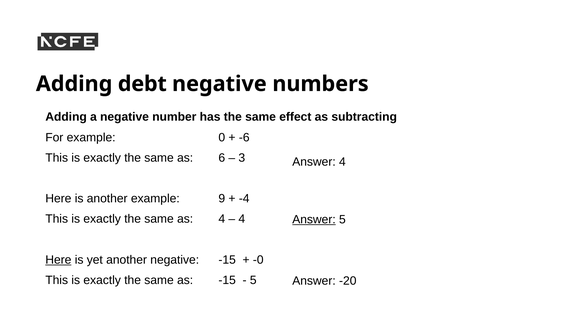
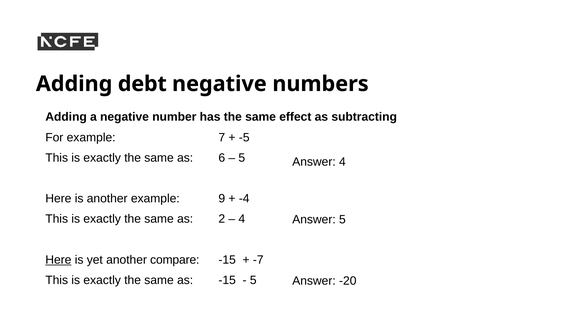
0: 0 -> 7
-6: -6 -> -5
3 at (242, 158): 3 -> 5
as 4: 4 -> 2
Answer at (314, 219) underline: present -> none
another negative: negative -> compare
-0: -0 -> -7
